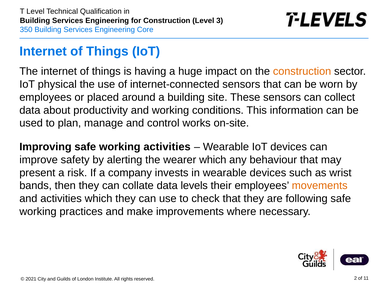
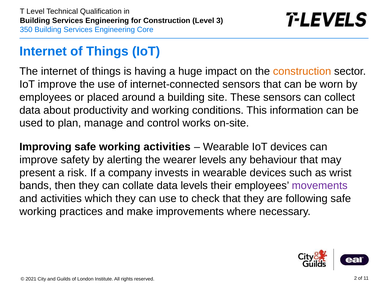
IoT physical: physical -> improve
wearer which: which -> levels
movements colour: orange -> purple
